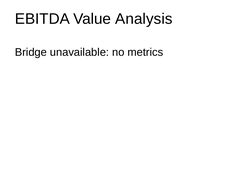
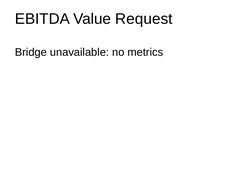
Analysis: Analysis -> Request
